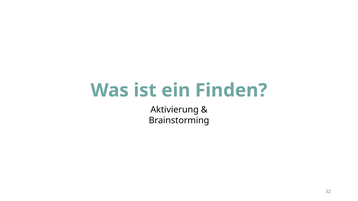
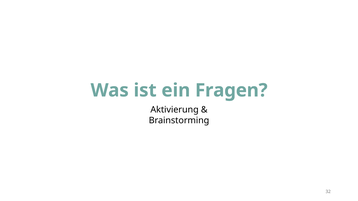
Finden: Finden -> Fragen
